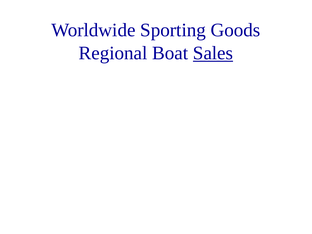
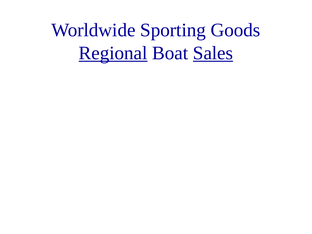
Regional underline: none -> present
